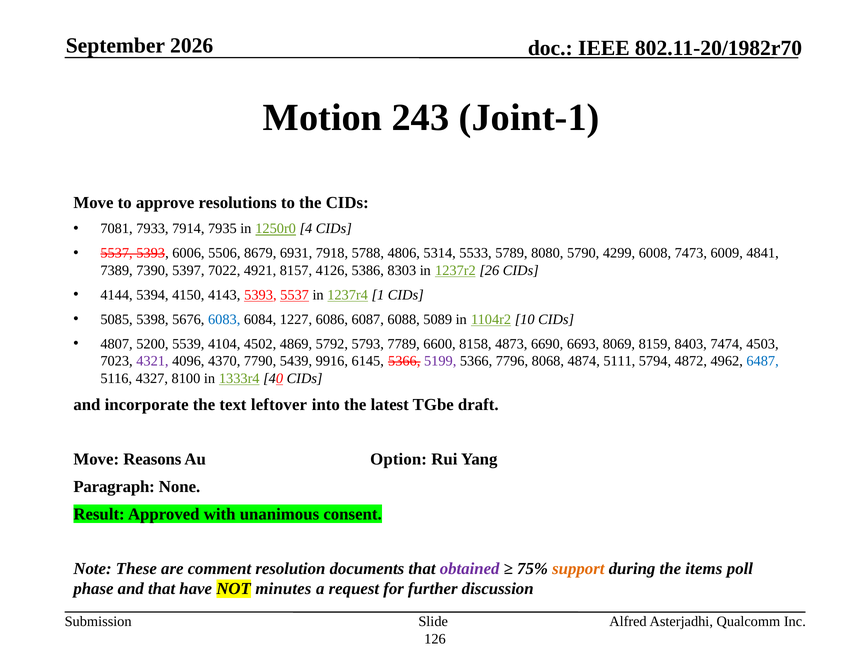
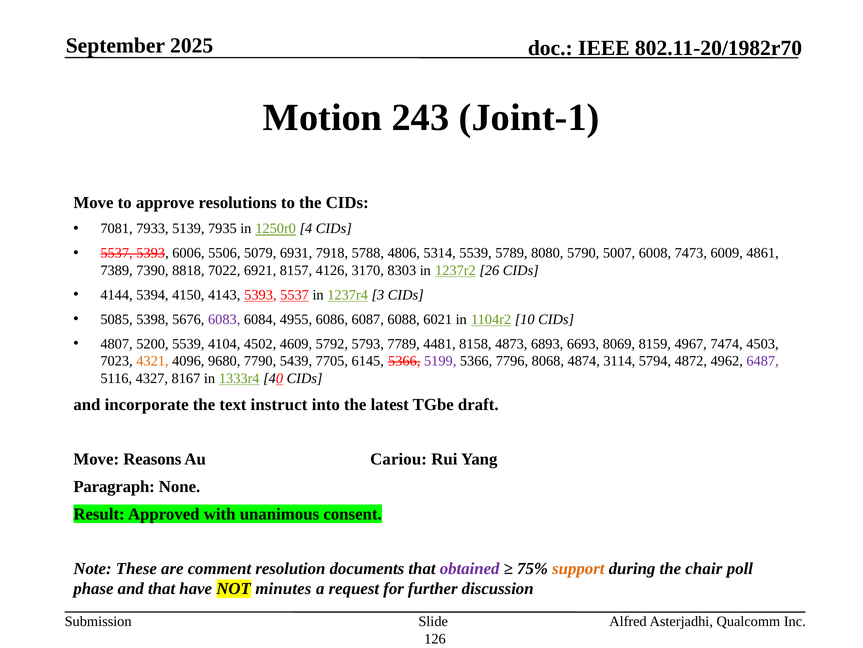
2026: 2026 -> 2025
7914: 7914 -> 5139
8679: 8679 -> 5079
5314 5533: 5533 -> 5539
4299: 4299 -> 5007
4841: 4841 -> 4861
5397: 5397 -> 8818
4921: 4921 -> 6921
5386: 5386 -> 3170
1: 1 -> 3
6083 colour: blue -> purple
1227: 1227 -> 4955
5089: 5089 -> 6021
4869: 4869 -> 4609
6600: 6600 -> 4481
6690: 6690 -> 6893
8403: 8403 -> 4967
4321 colour: purple -> orange
4370: 4370 -> 9680
9916: 9916 -> 7705
5111: 5111 -> 3114
6487 colour: blue -> purple
8100: 8100 -> 8167
leftover: leftover -> instruct
Option: Option -> Cariou
items: items -> chair
